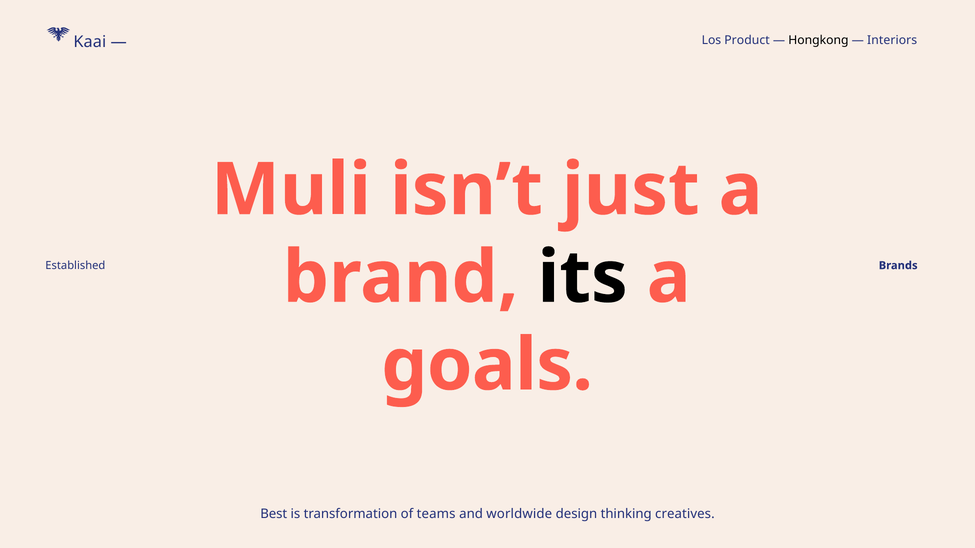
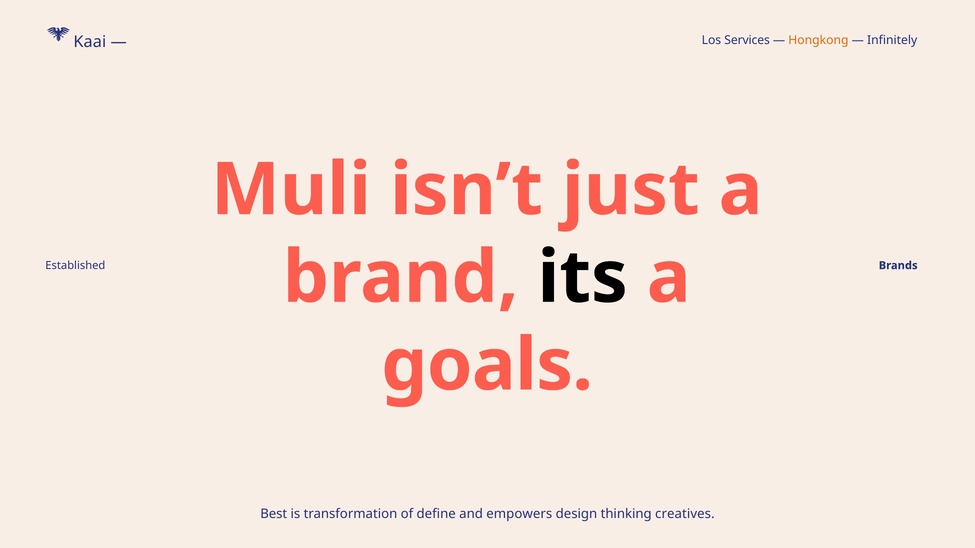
Product: Product -> Services
Hongkong colour: black -> orange
Interiors: Interiors -> Infinitely
teams: teams -> define
worldwide: worldwide -> empowers
